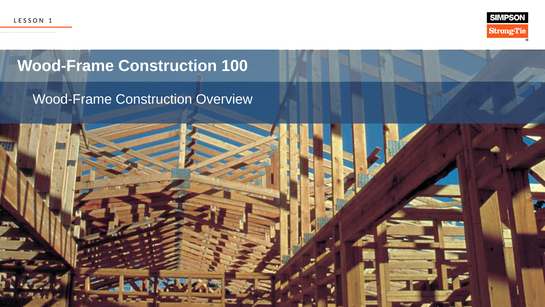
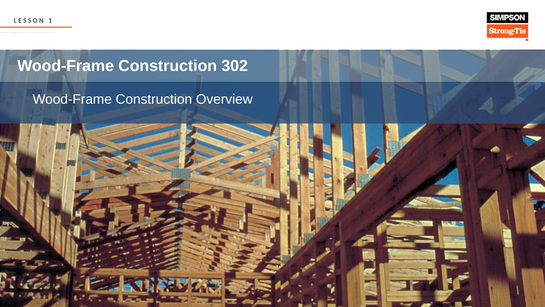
100: 100 -> 302
